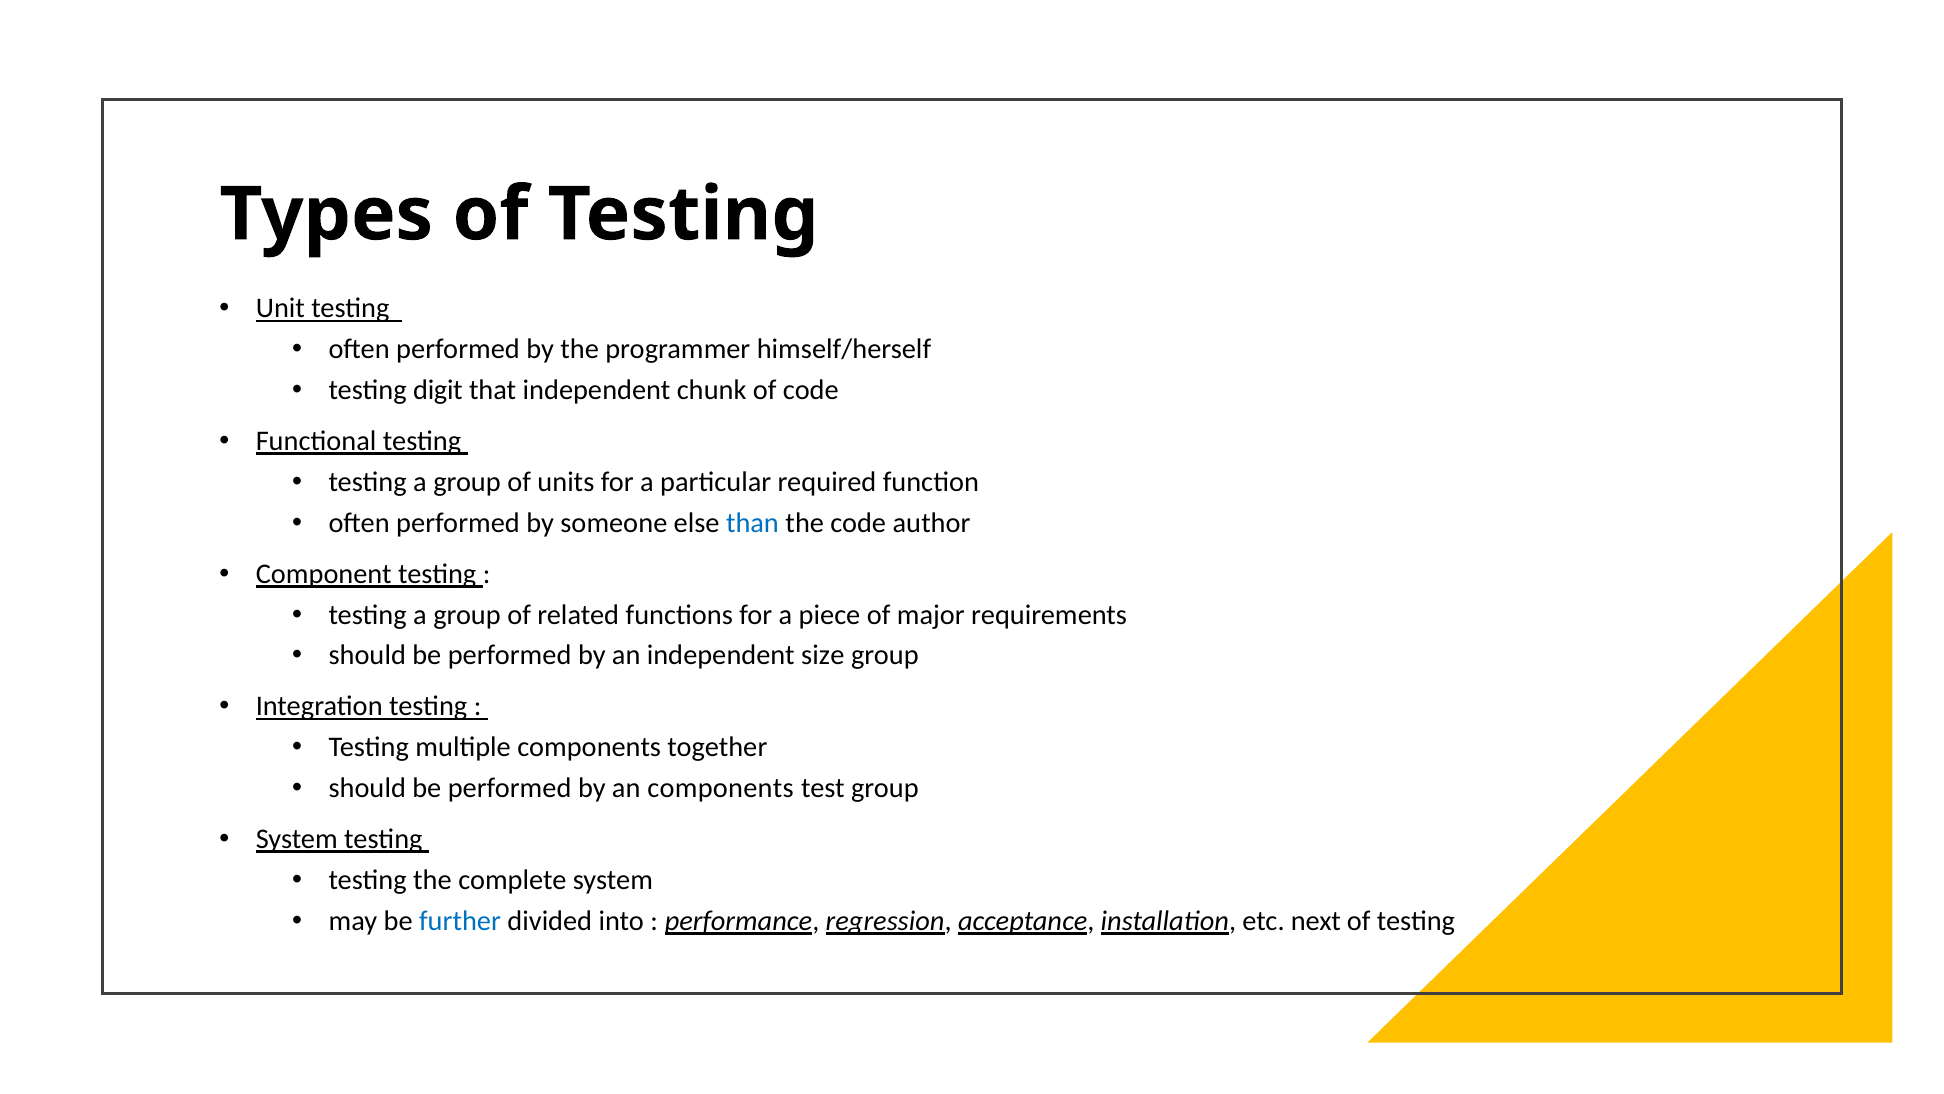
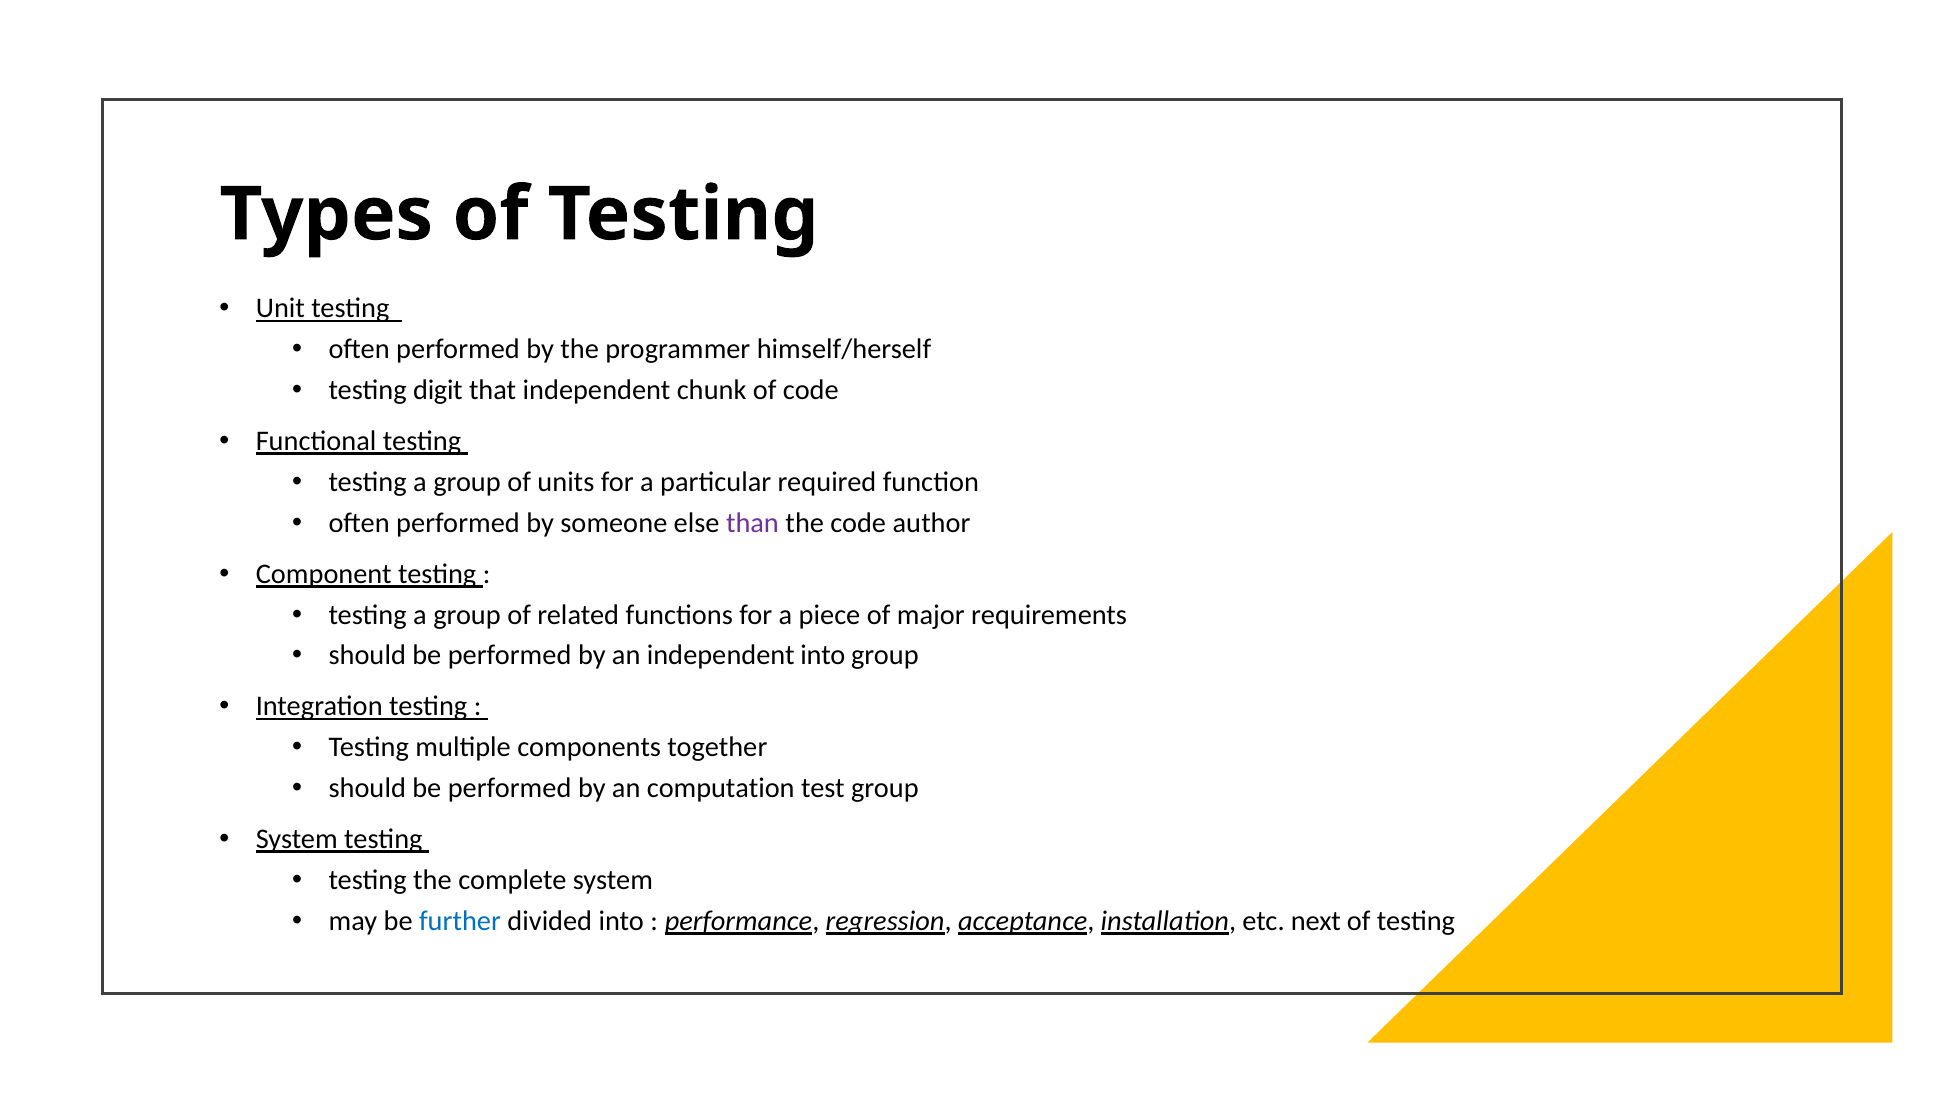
than colour: blue -> purple
independent size: size -> into
an components: components -> computation
